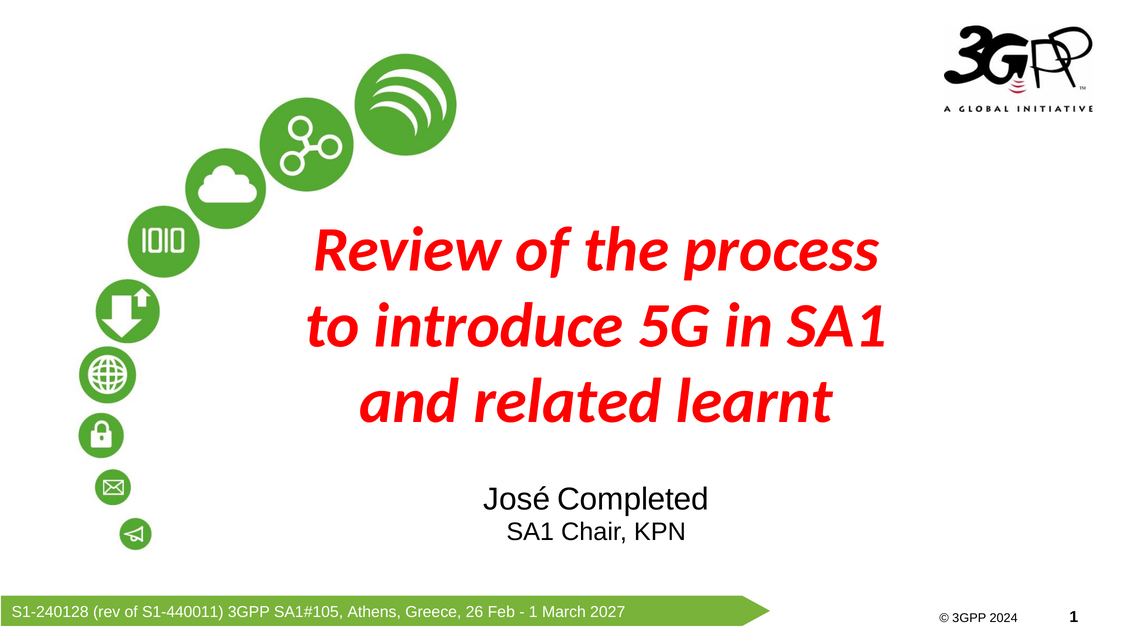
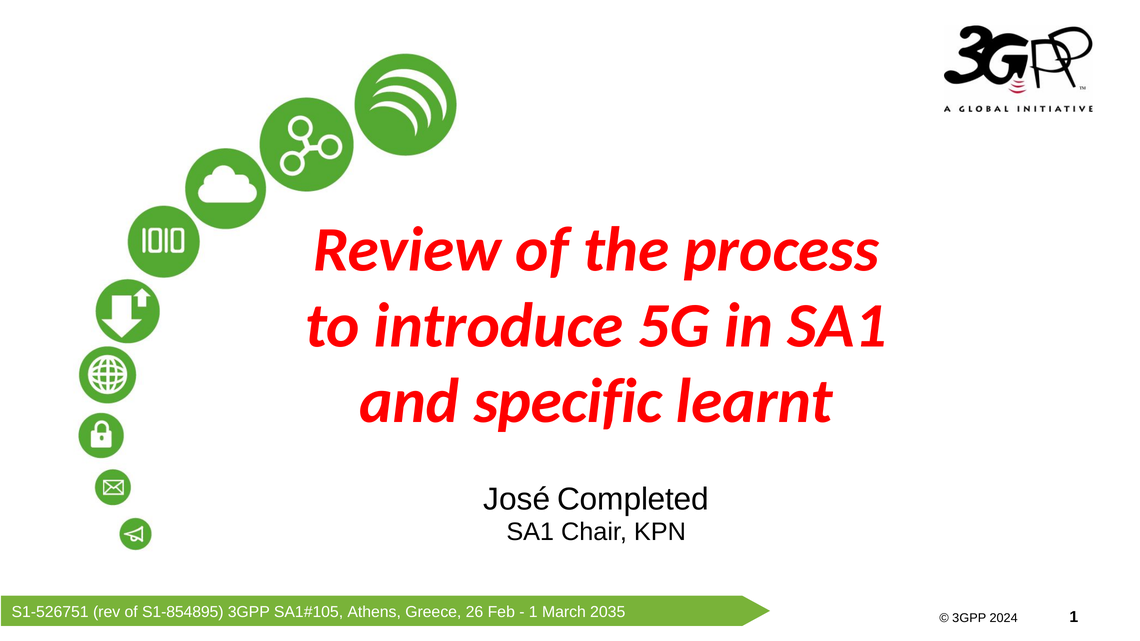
related: related -> specific
S1-240128: S1-240128 -> S1-526751
S1-440011: S1-440011 -> S1-854895
2027: 2027 -> 2035
